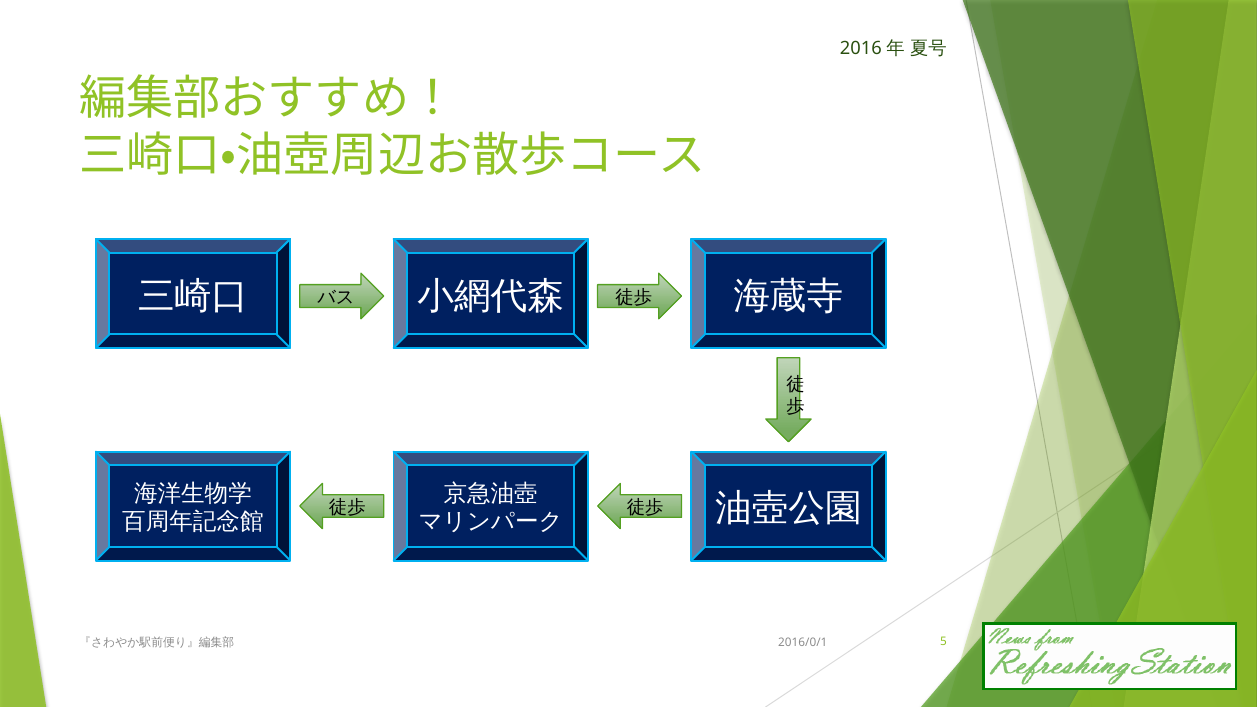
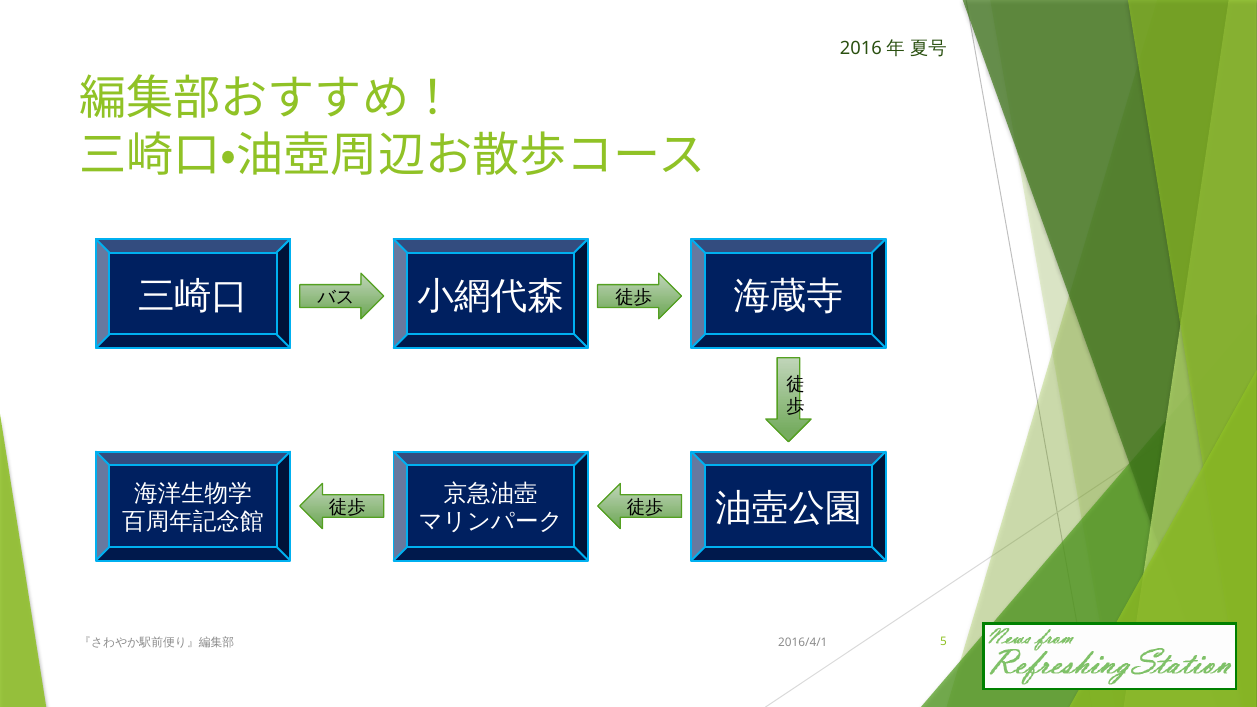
2016/0/1: 2016/0/1 -> 2016/4/1
